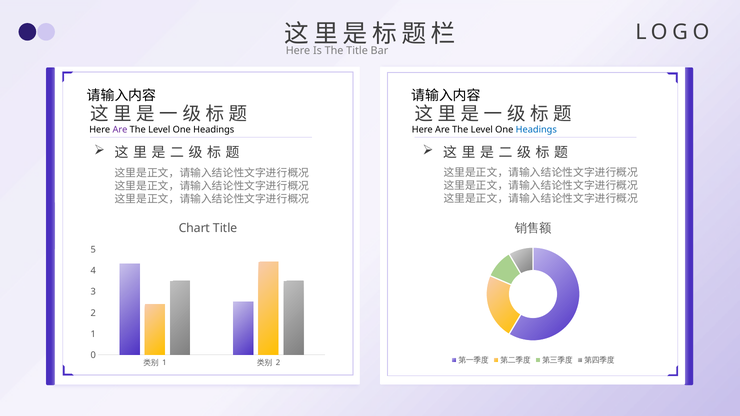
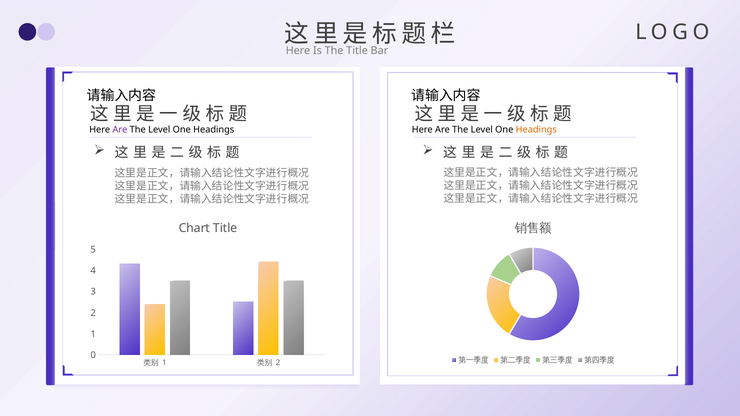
Headings at (536, 130) colour: blue -> orange
